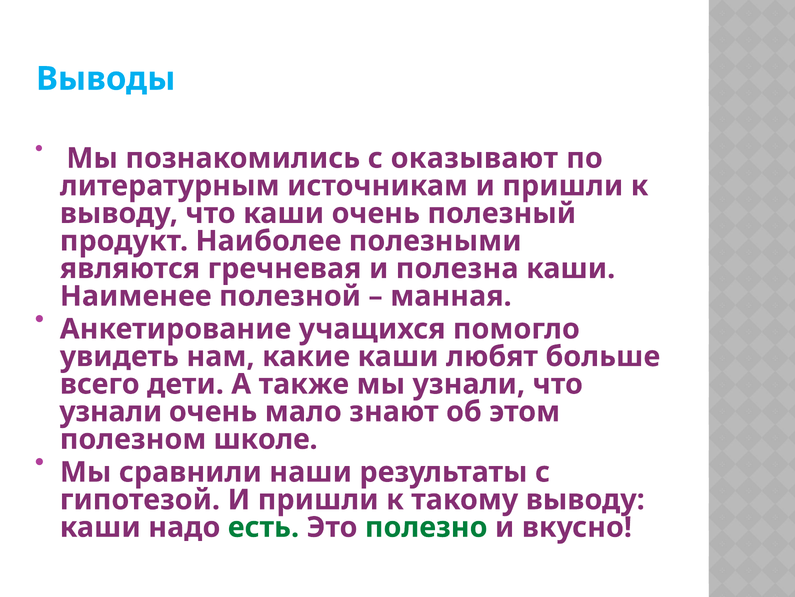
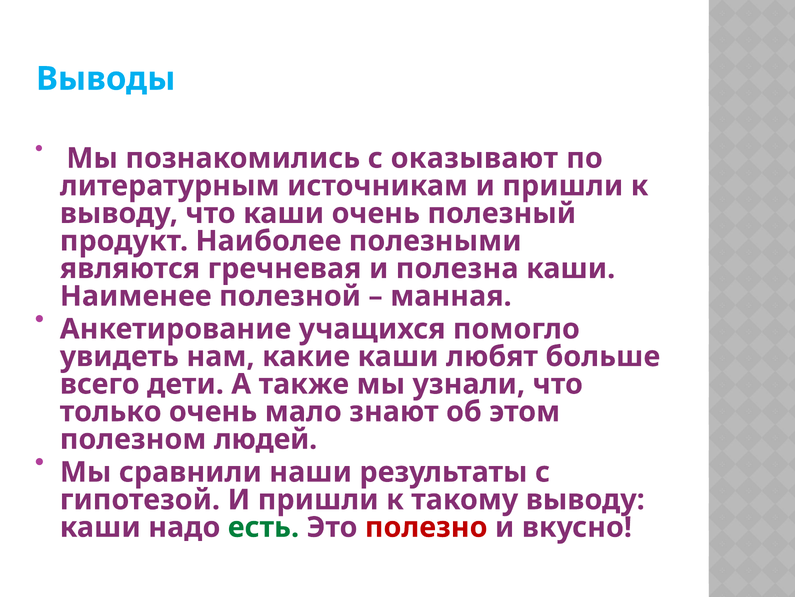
узнали at (111, 411): узнали -> только
школе: школе -> людей
полезно colour: green -> red
